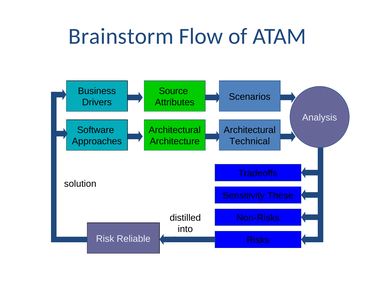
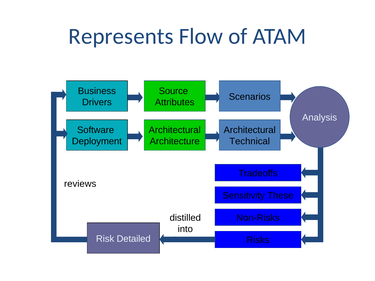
Brainstorm: Brainstorm -> Represents
Approaches: Approaches -> Deployment
solution: solution -> reviews
Reliable: Reliable -> Detailed
